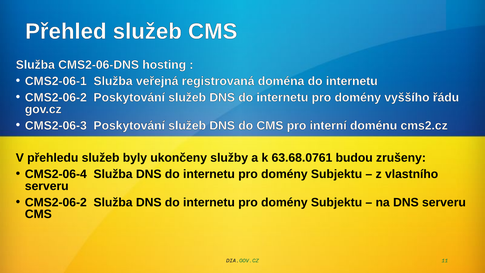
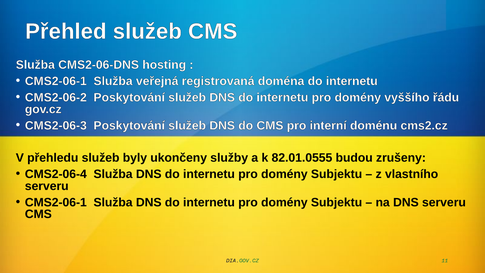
63.68.0761: 63.68.0761 -> 82.01.0555
CMS2-06-2 at (56, 202): CMS2-06-2 -> CMS2-06-1
